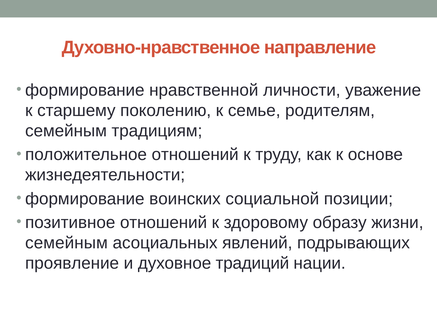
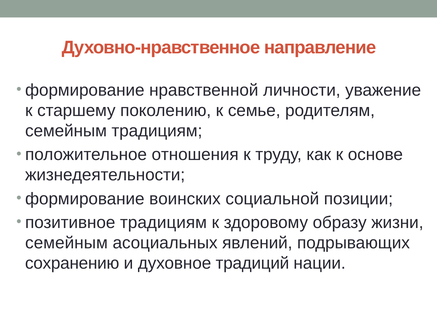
положительное отношений: отношений -> отношения
позитивное отношений: отношений -> традициям
проявление: проявление -> сохранению
